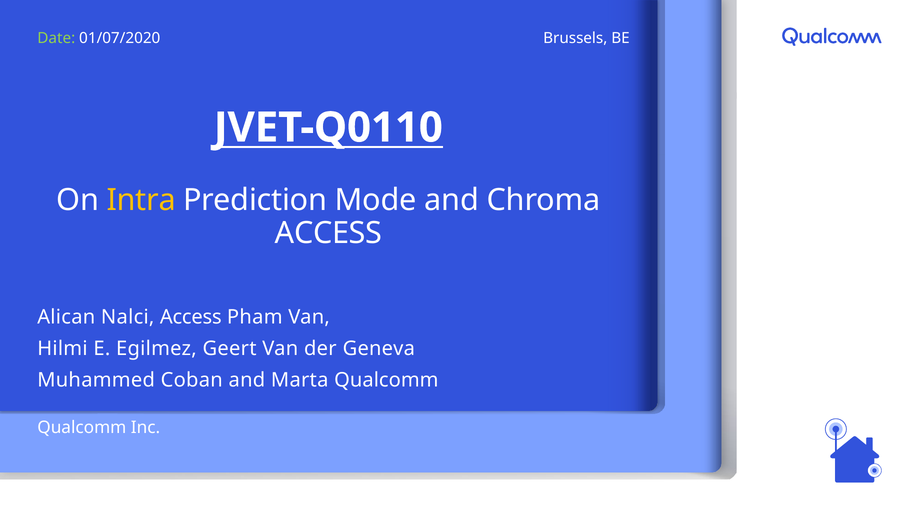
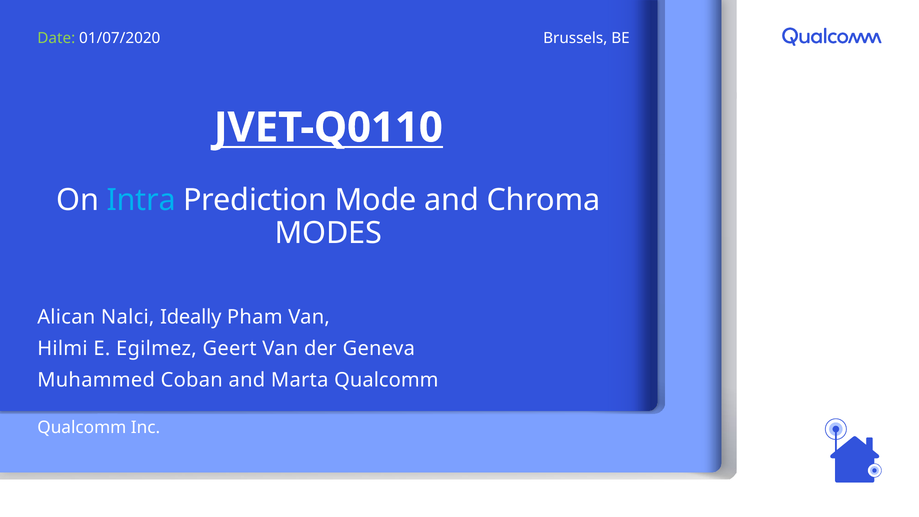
Intra colour: yellow -> light blue
ACCESS at (328, 233): ACCESS -> MODES
Nalci Access: Access -> Ideally
